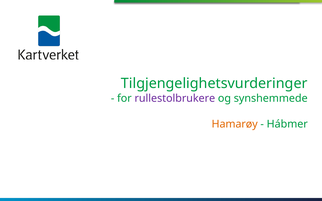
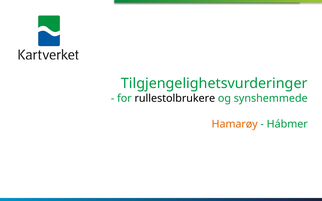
rullestolbrukere colour: purple -> black
